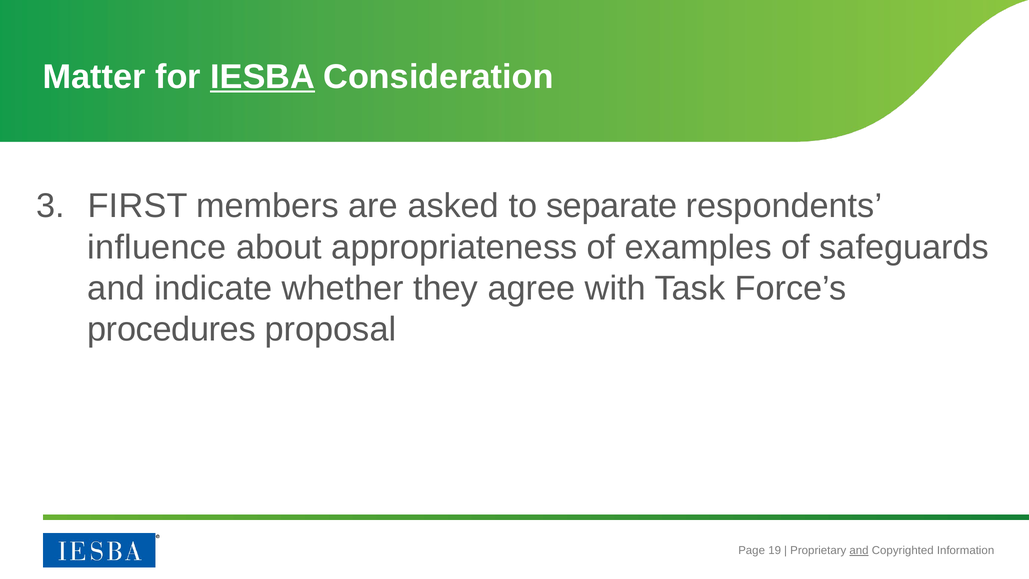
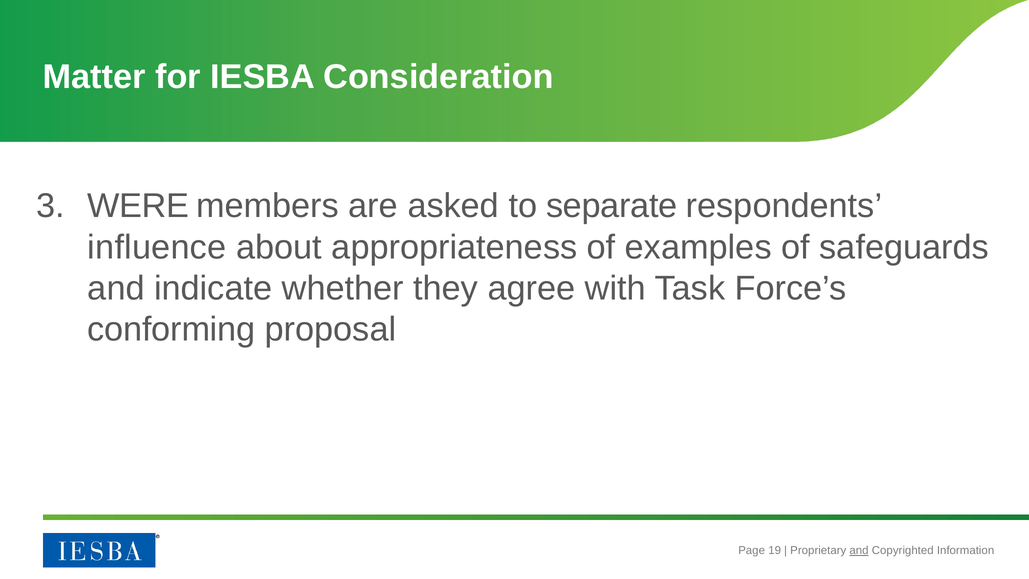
IESBA underline: present -> none
FIRST: FIRST -> WERE
procedures: procedures -> conforming
